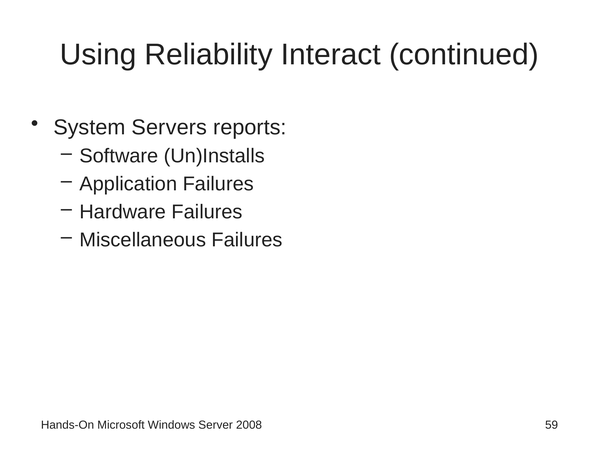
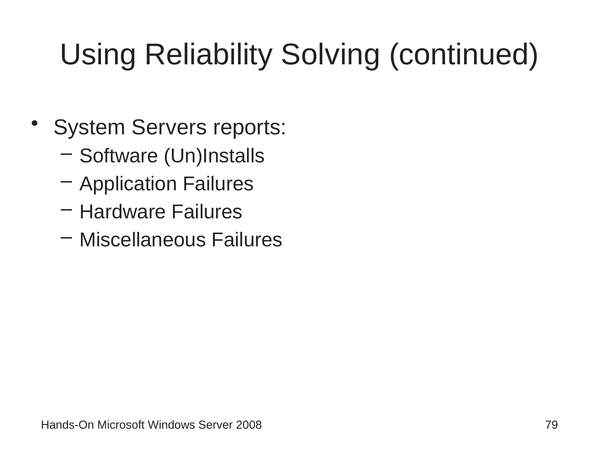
Interact: Interact -> Solving
59: 59 -> 79
